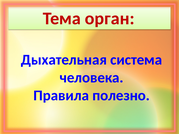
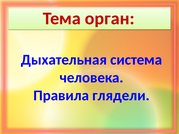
полезно: полезно -> глядели
